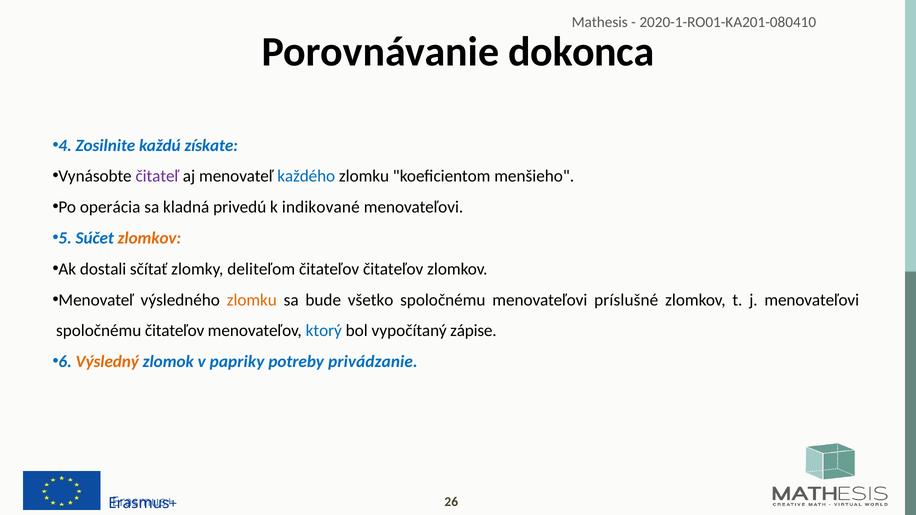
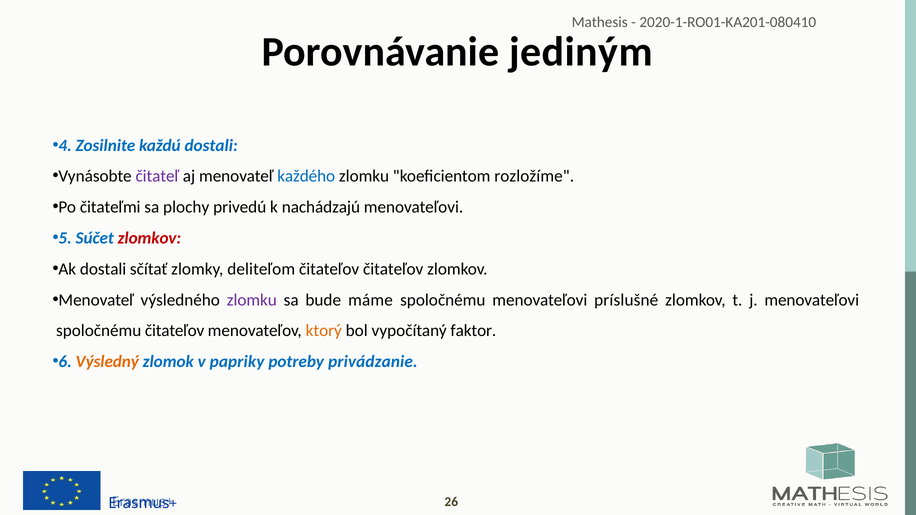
dokonca: dokonca -> jediným
každú získate: získate -> dostali
menšieho: menšieho -> rozložíme
operácia: operácia -> čitateľmi
kladná: kladná -> plochy
indikované: indikované -> nachádzajú
zlomkov at (149, 238) colour: orange -> red
zlomku at (252, 300) colour: orange -> purple
všetko: všetko -> máme
ktorý colour: blue -> orange
zápise: zápise -> faktor
